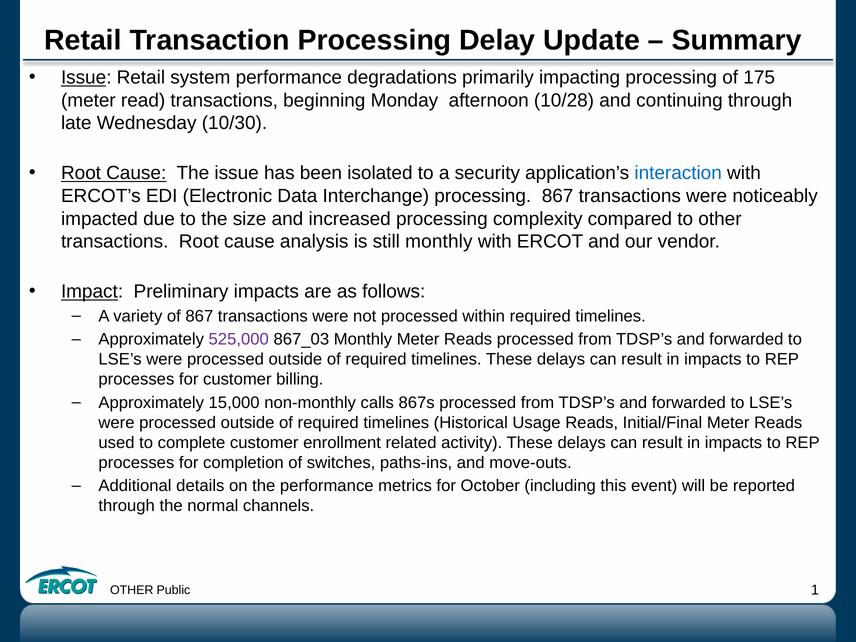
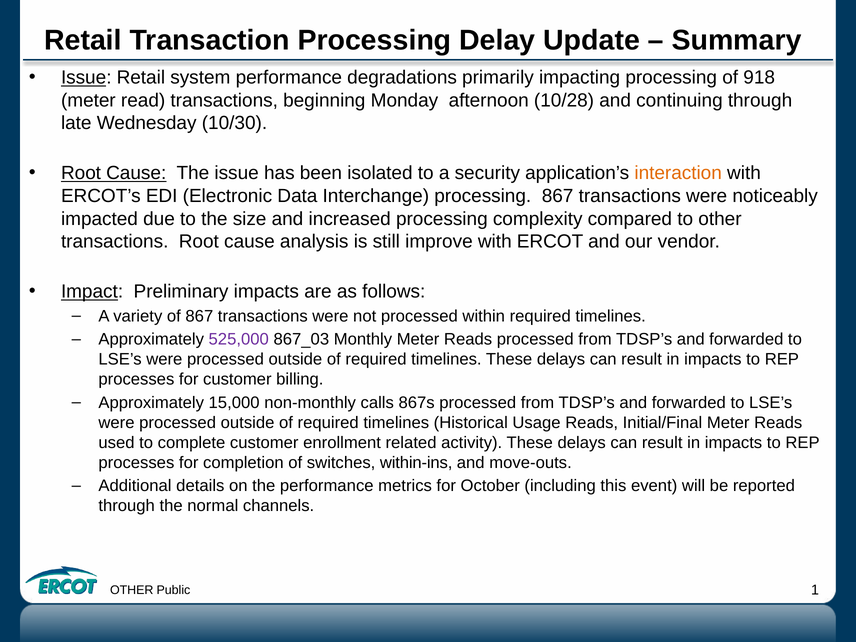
175: 175 -> 918
interaction colour: blue -> orange
still monthly: monthly -> improve
paths-ins: paths-ins -> within-ins
